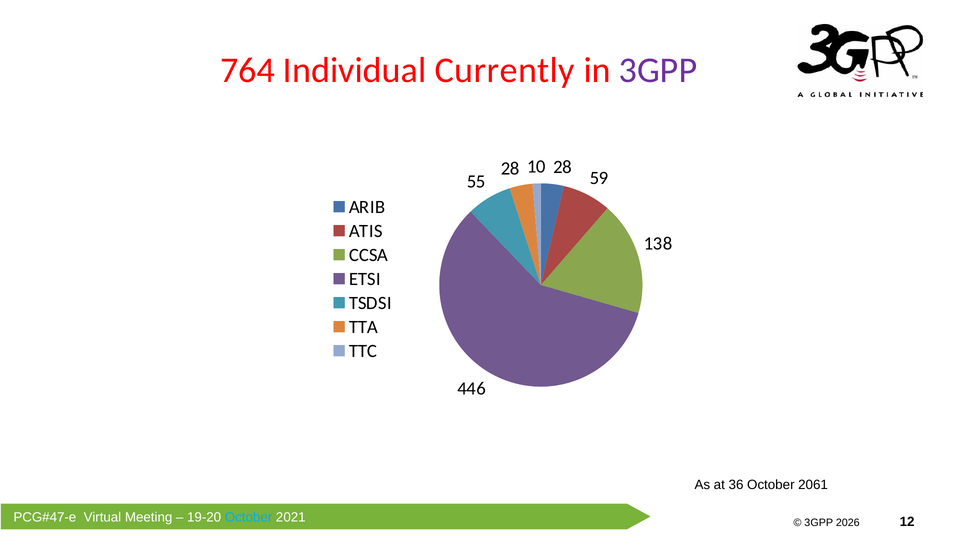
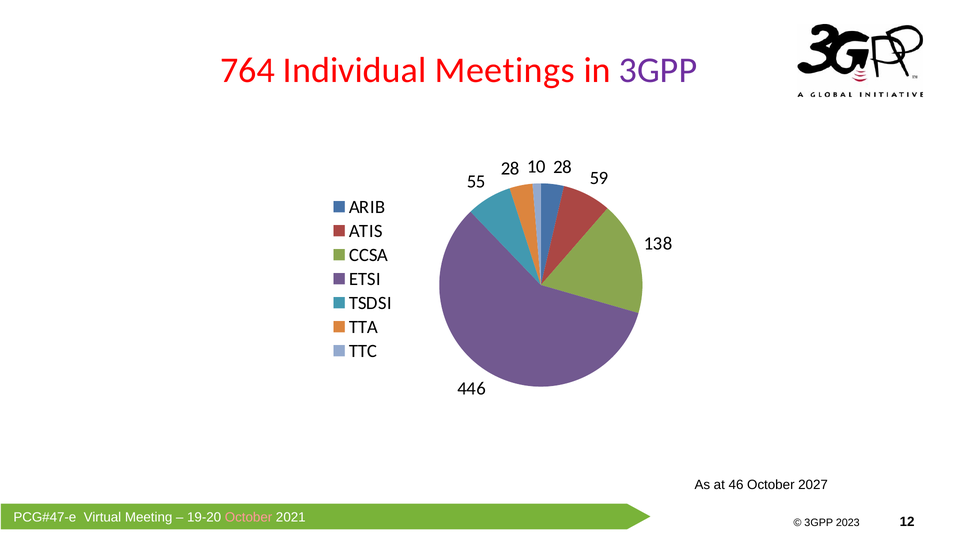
Currently: Currently -> Meetings
36: 36 -> 46
2061: 2061 -> 2027
October at (249, 517) colour: light blue -> pink
2026: 2026 -> 2023
